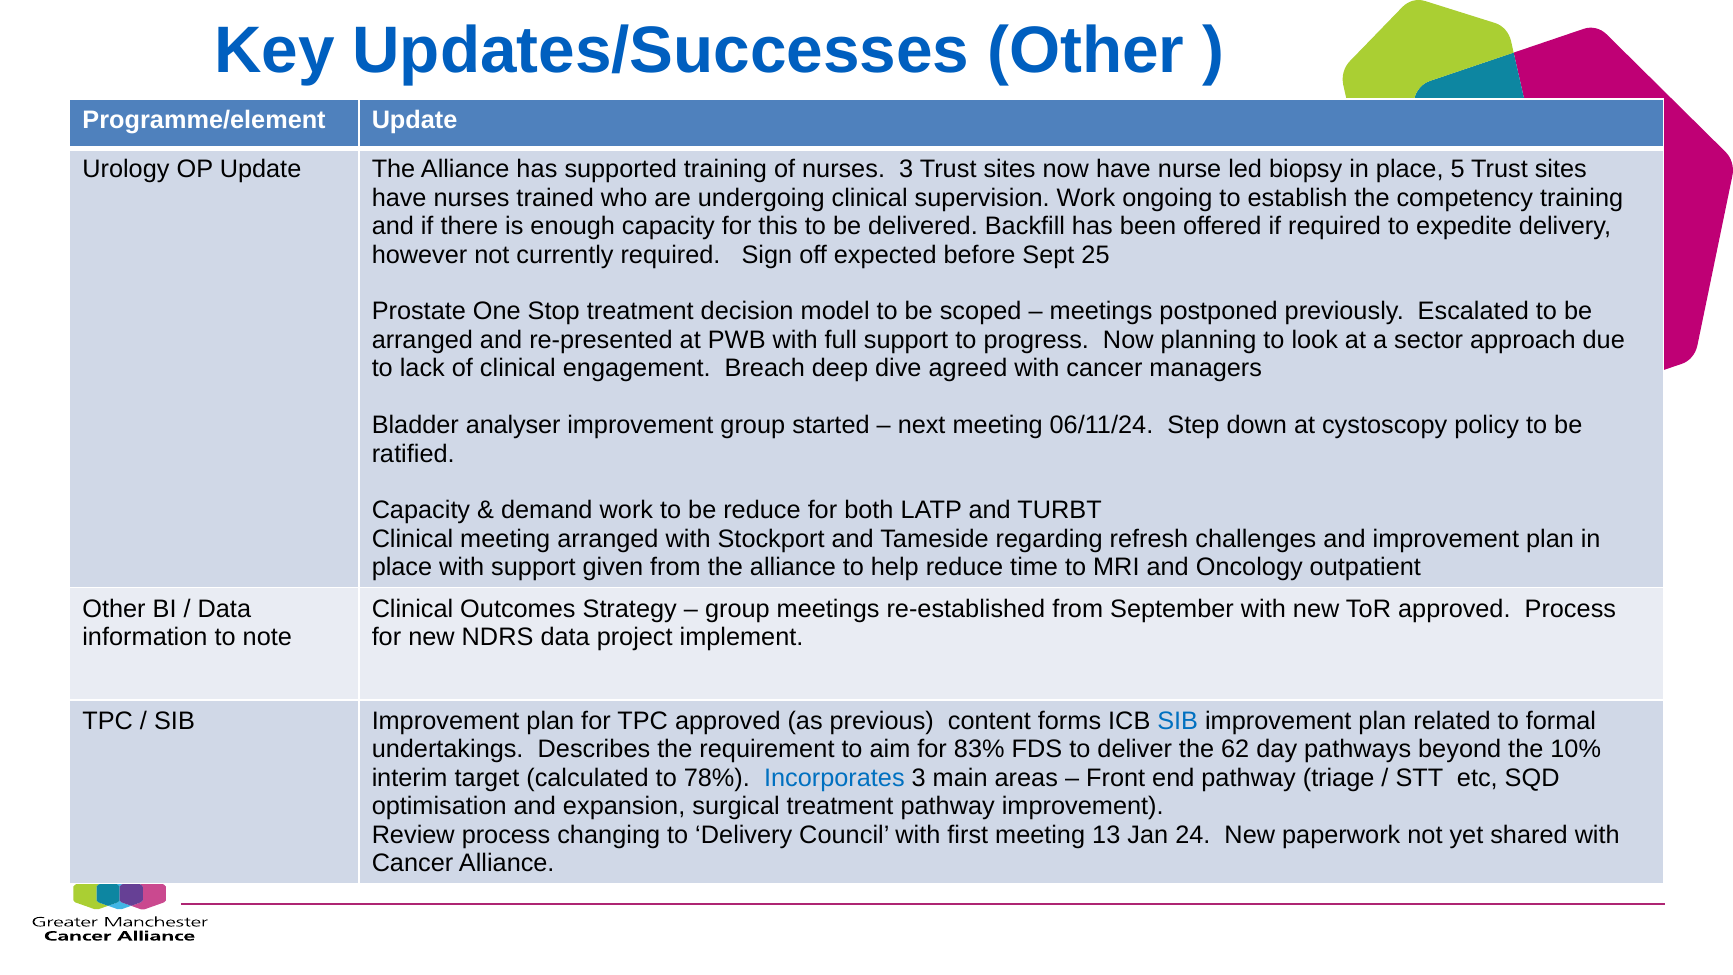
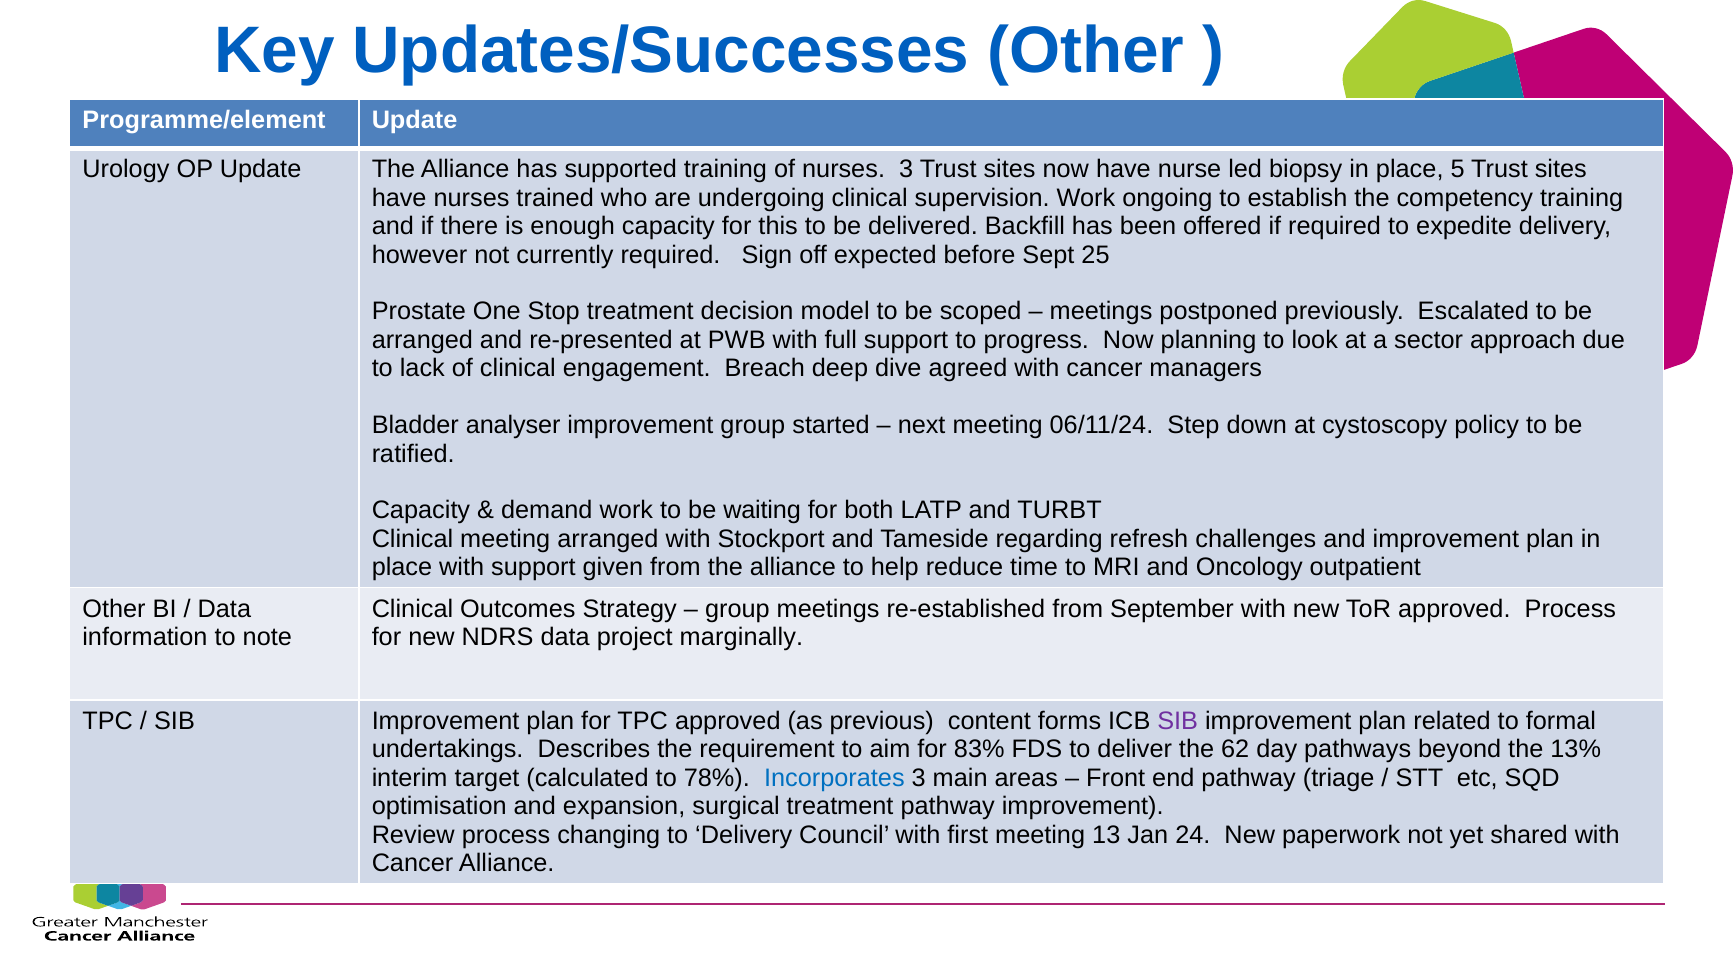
be reduce: reduce -> waiting
implement: implement -> marginally
SIB at (1178, 721) colour: blue -> purple
10%: 10% -> 13%
